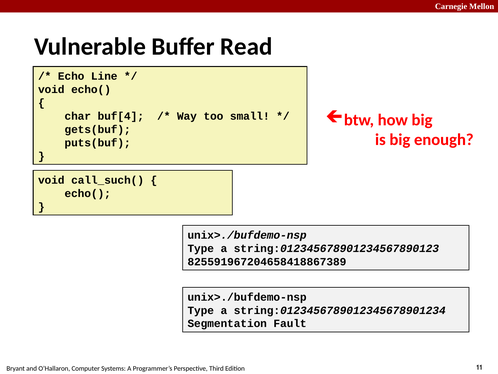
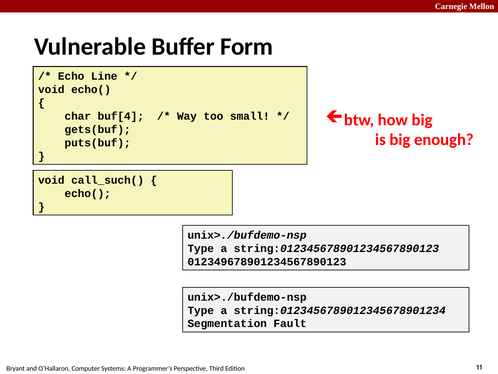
Read: Read -> Form
825591967204658418867389: 825591967204658418867389 -> 012349678901234567890123
